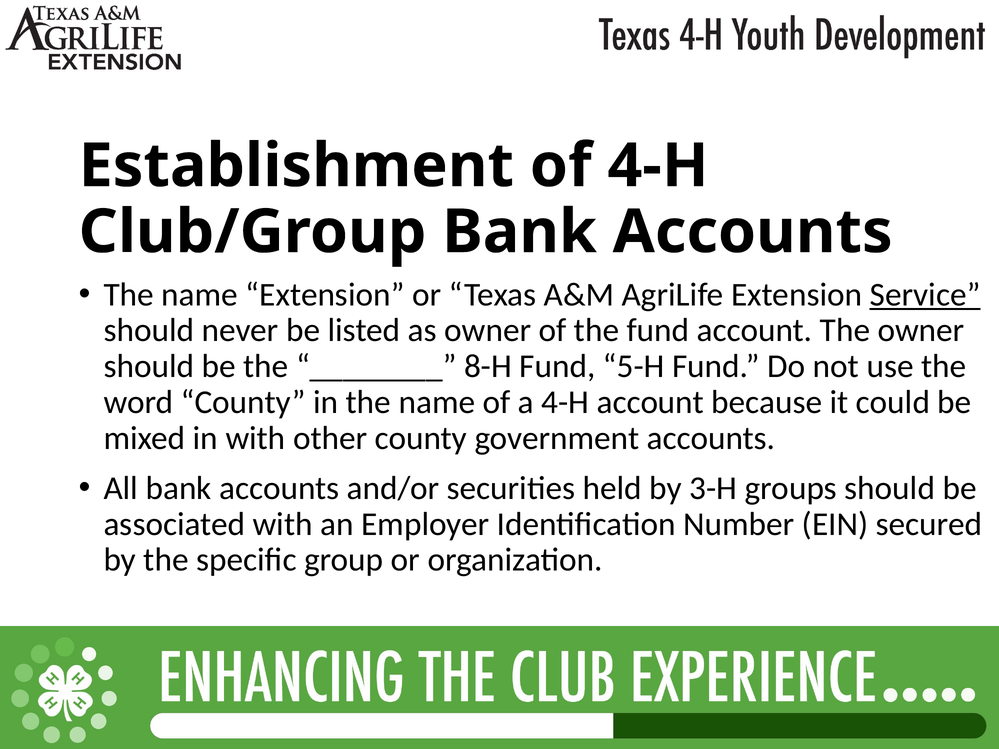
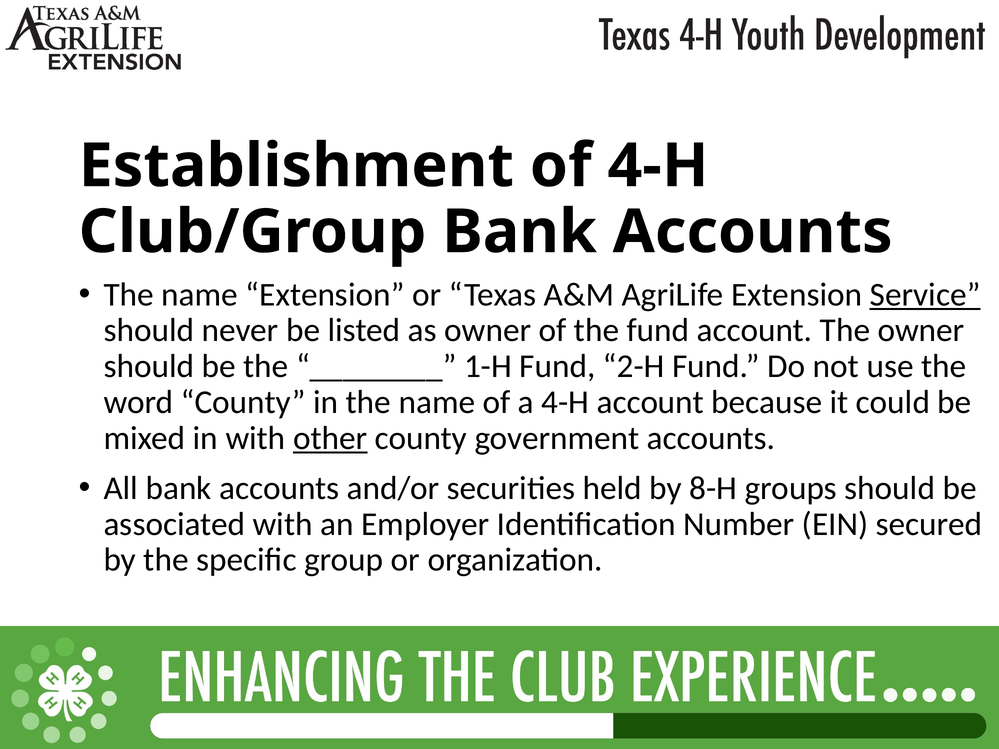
8-H: 8-H -> 1-H
5-H: 5-H -> 2-H
other underline: none -> present
3-H: 3-H -> 8-H
